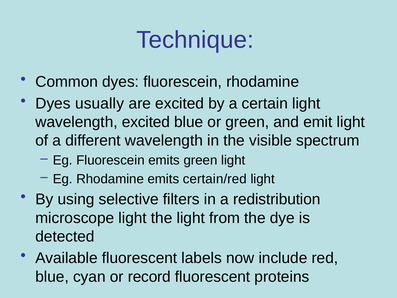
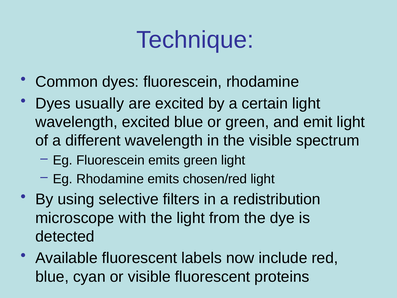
certain/red: certain/red -> chosen/red
microscope light: light -> with
or record: record -> visible
